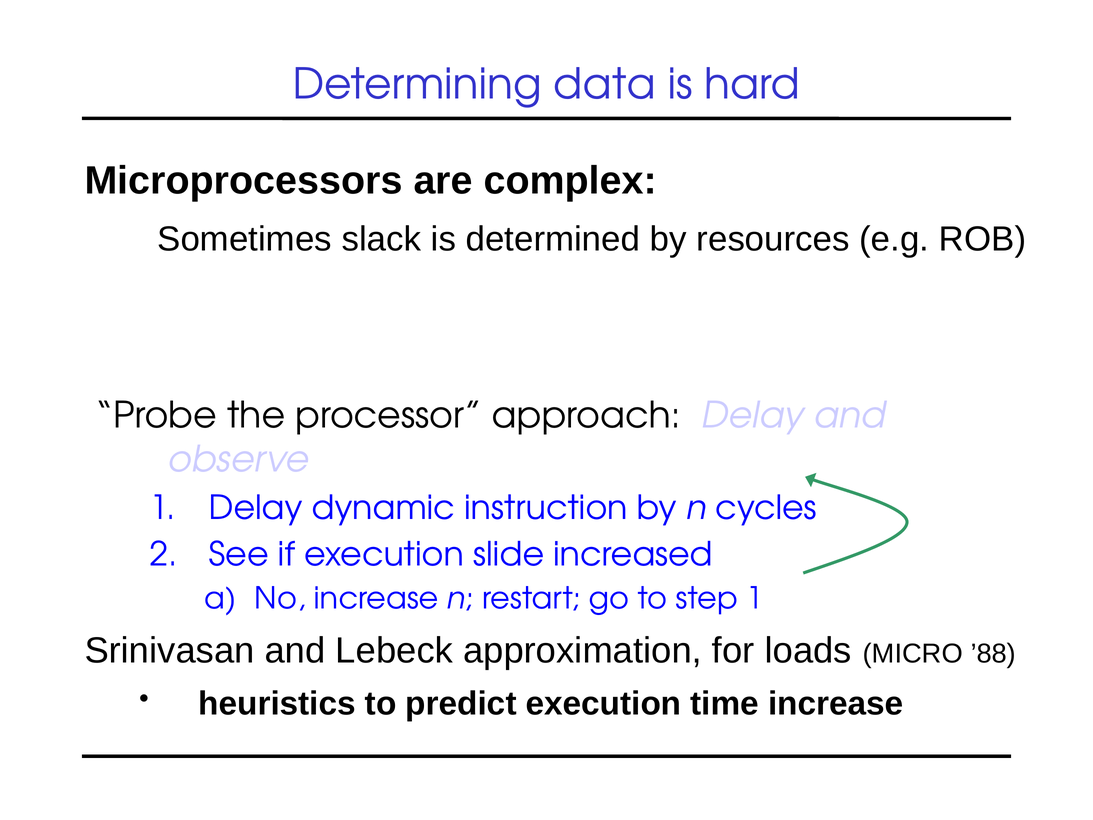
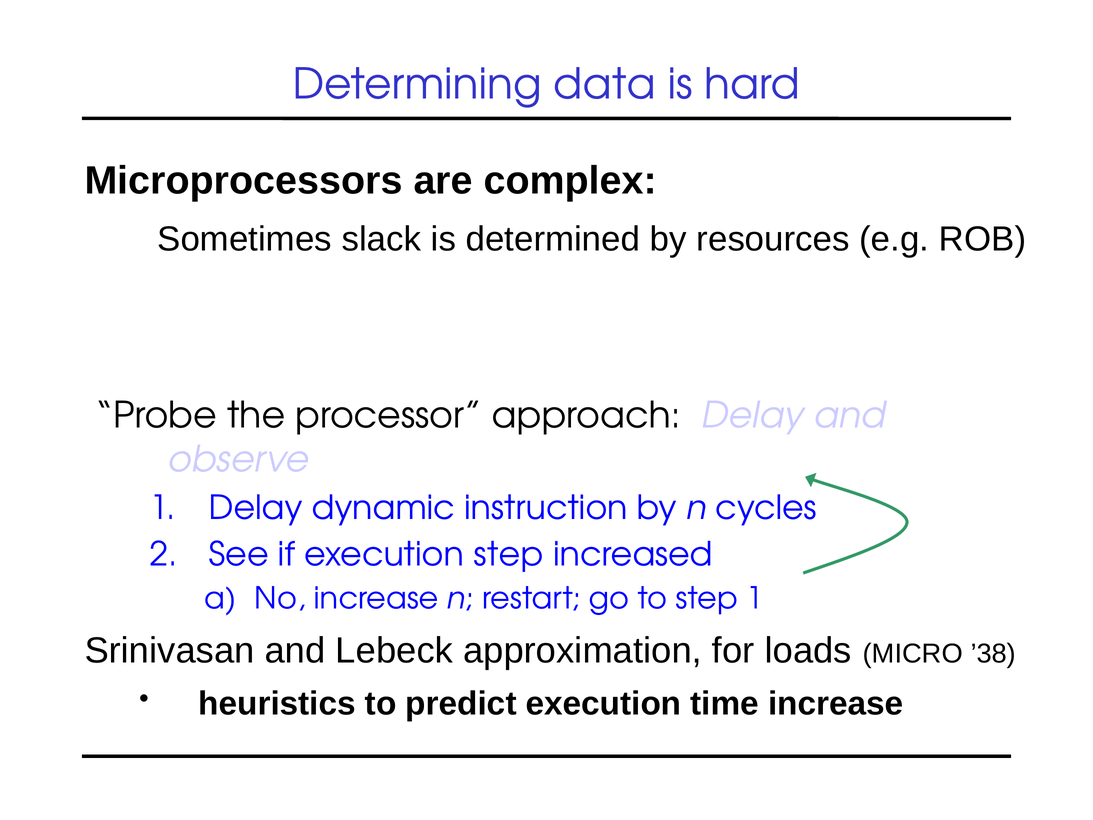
execution slide: slide -> step
’88: ’88 -> ’38
